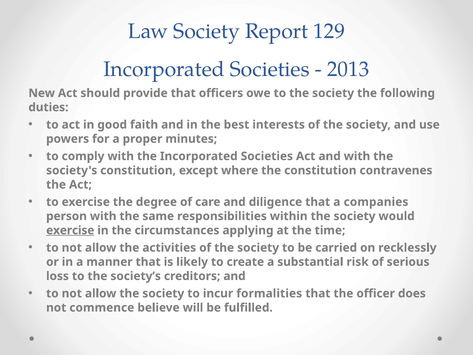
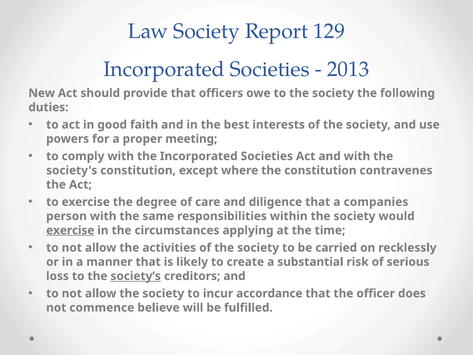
minutes: minutes -> meeting
society’s underline: none -> present
formalities: formalities -> accordance
